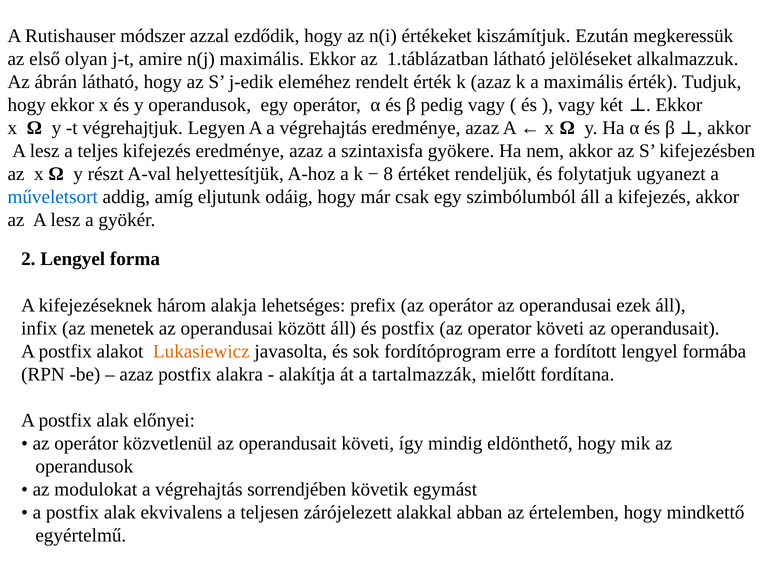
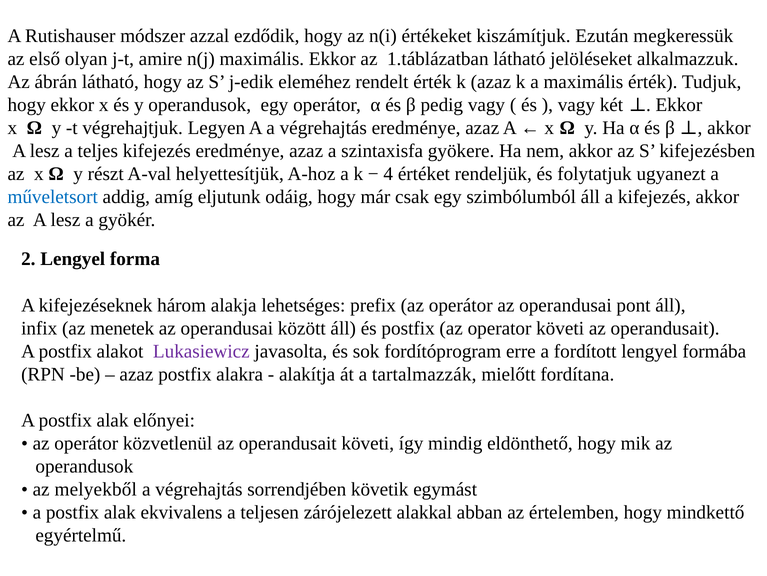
8: 8 -> 4
ezek: ezek -> pont
Lukasiewicz colour: orange -> purple
modulokat: modulokat -> melyekből
